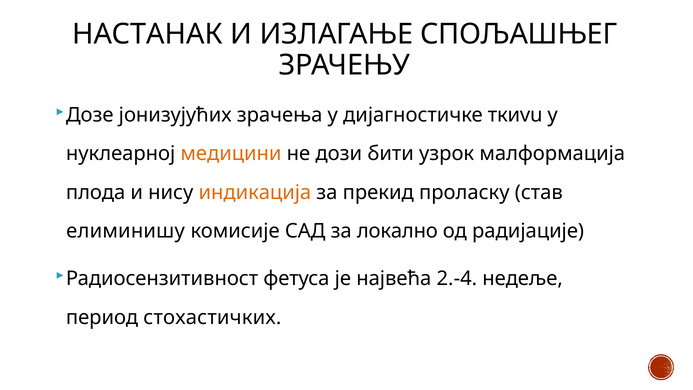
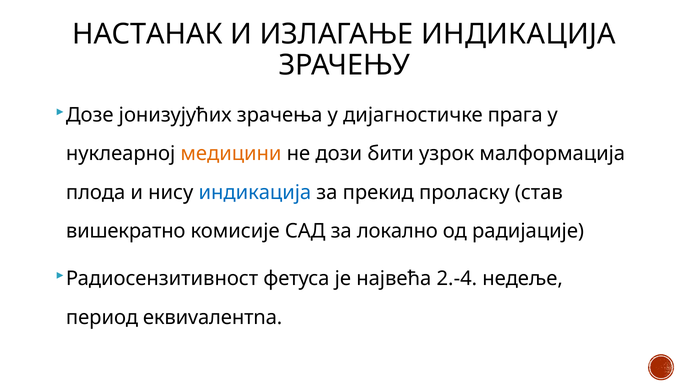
ИЗЛАГАЊЕ СПОЉАШЊЕГ: СПОЉАШЊЕГ -> ИНДИКАЦИЈА
ткиvu: ткиvu -> прага
индикација at (255, 192) colour: orange -> blue
елиминишу: елиминишу -> вишекратно
стохастичких: стохастичких -> еквиvалeнтna
